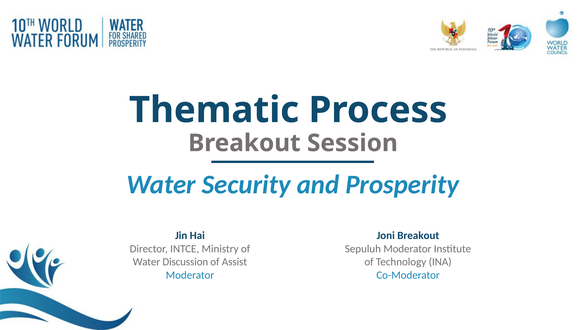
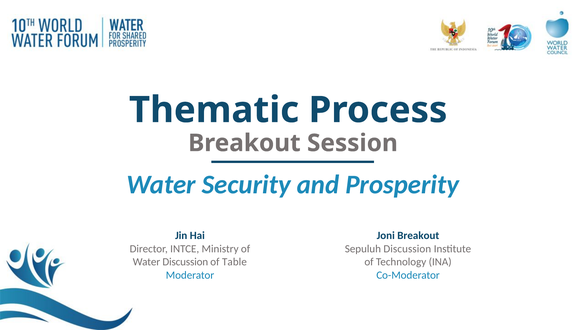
Sepuluh Moderator: Moderator -> Discussion
Assist: Assist -> Table
